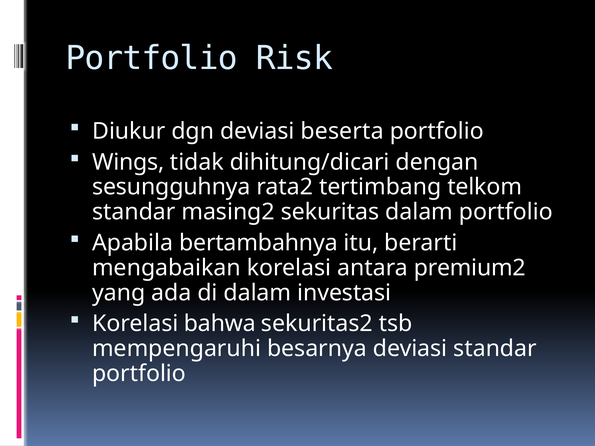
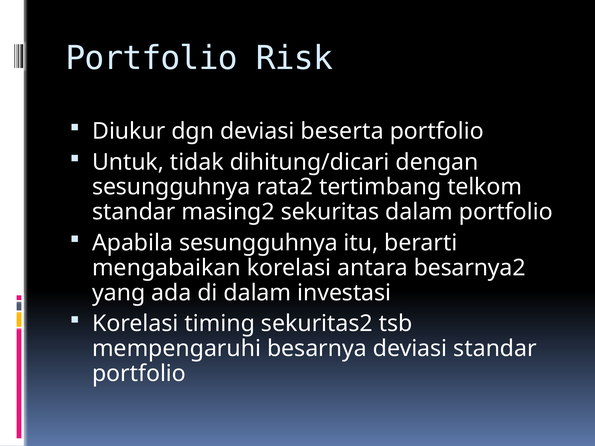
Wings: Wings -> Untuk
Apabila bertambahnya: bertambahnya -> sesungguhnya
premium2: premium2 -> besarnya2
bahwa: bahwa -> timing
